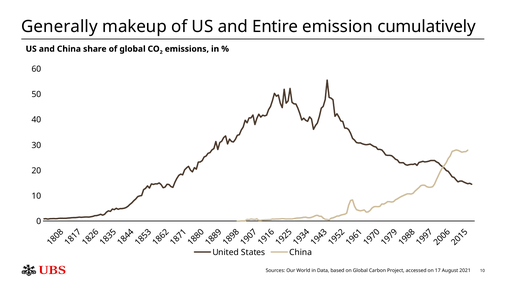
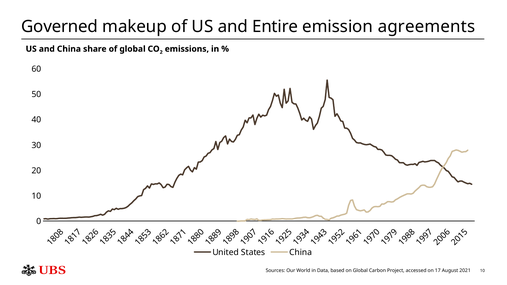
Generally: Generally -> Governed
cumulatively: cumulatively -> agreements
